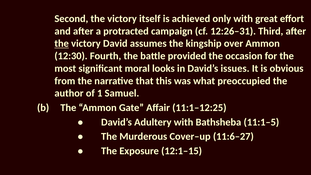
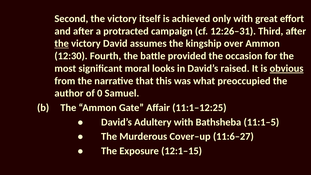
issues: issues -> raised
obvious underline: none -> present
1: 1 -> 0
